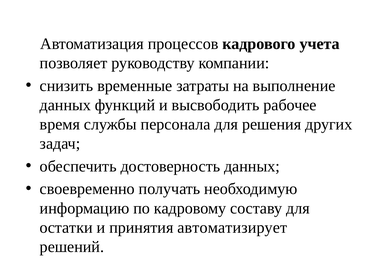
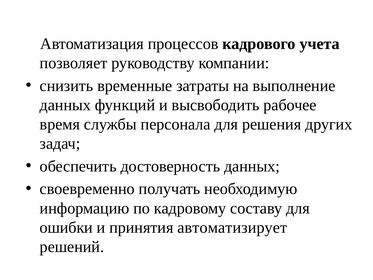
остатки: остатки -> ошибки
